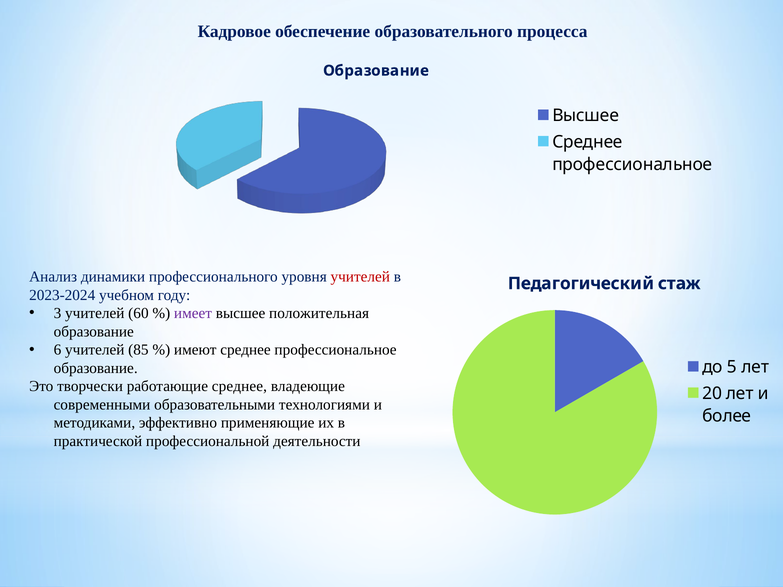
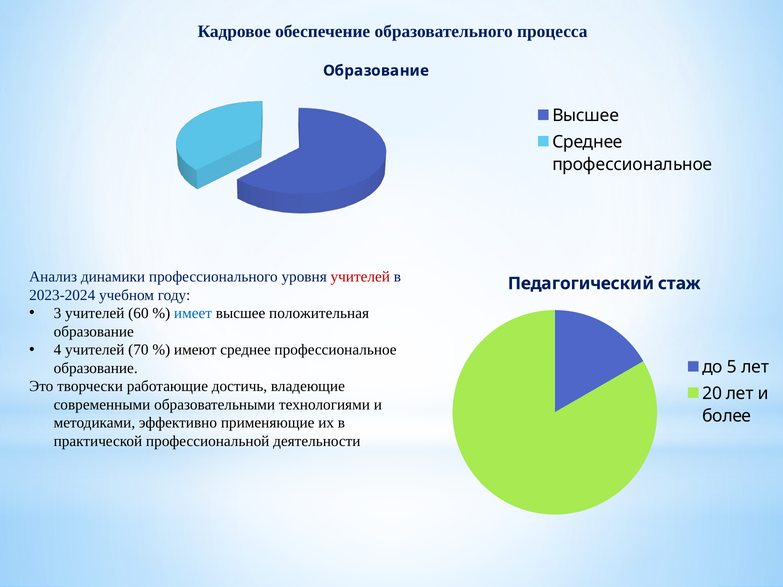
имеет colour: purple -> blue
6: 6 -> 4
85: 85 -> 70
работающие среднее: среднее -> достичь
